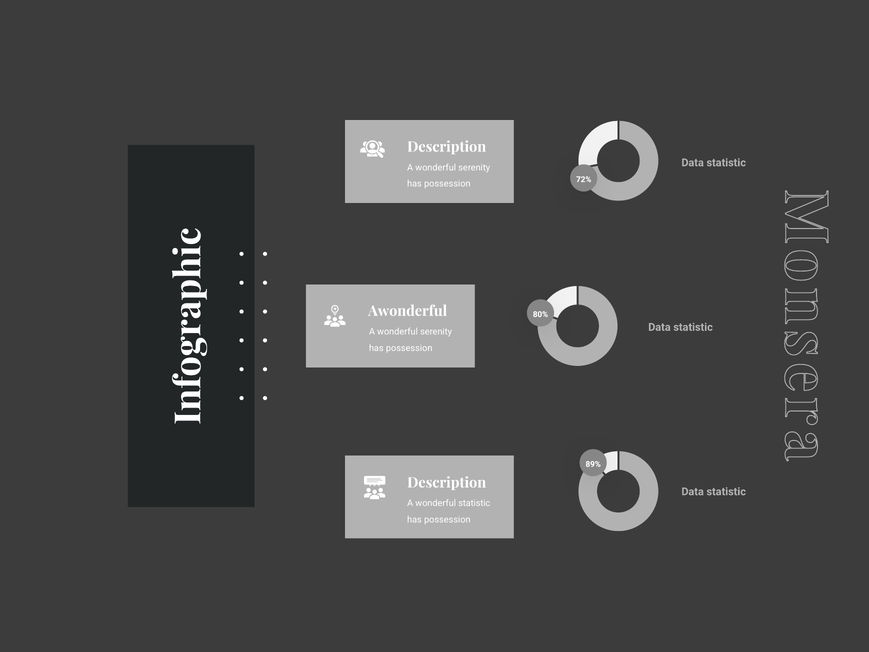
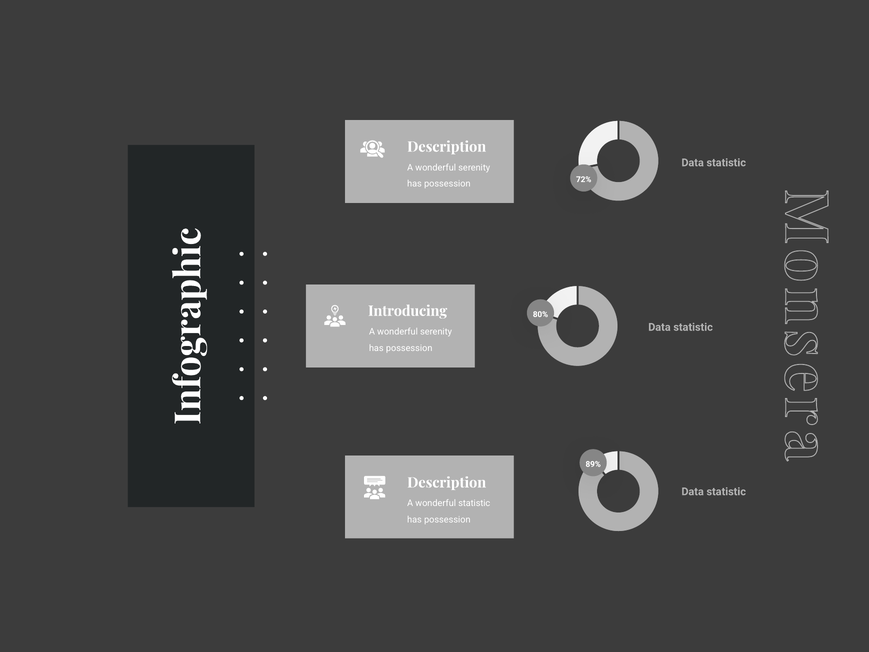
Awonderful: Awonderful -> Introducing
